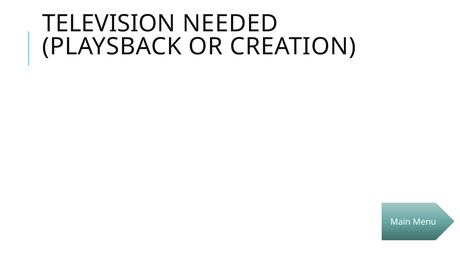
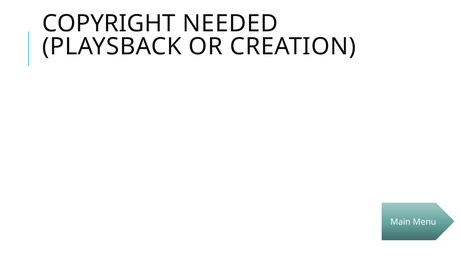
TELEVISION: TELEVISION -> COPYRIGHT
